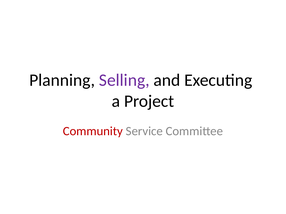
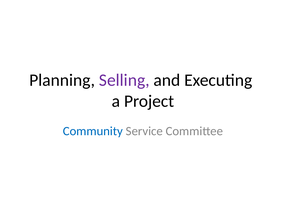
Community colour: red -> blue
